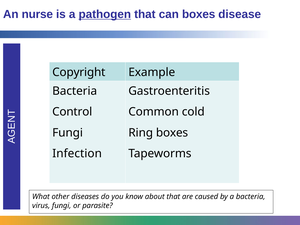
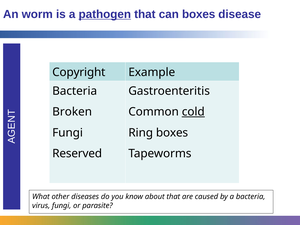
nurse: nurse -> worm
Control: Control -> Broken
cold underline: none -> present
Infection: Infection -> Reserved
